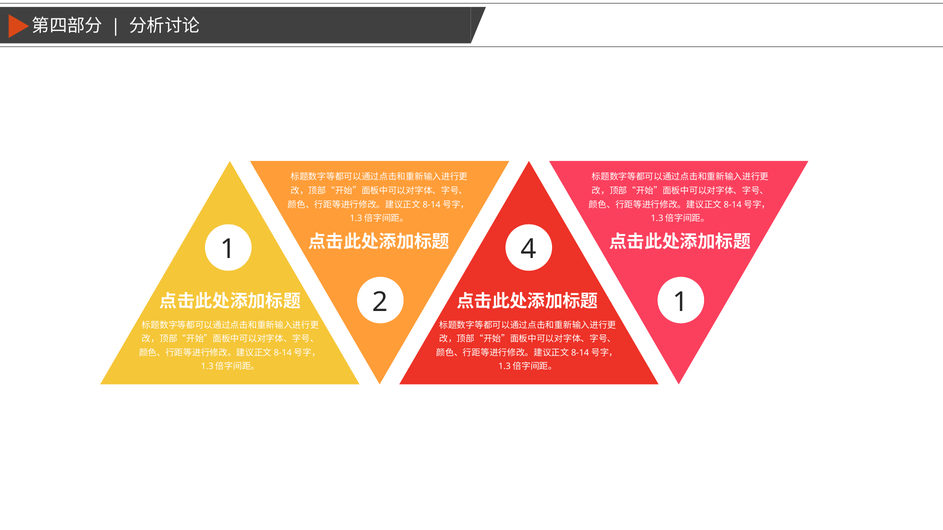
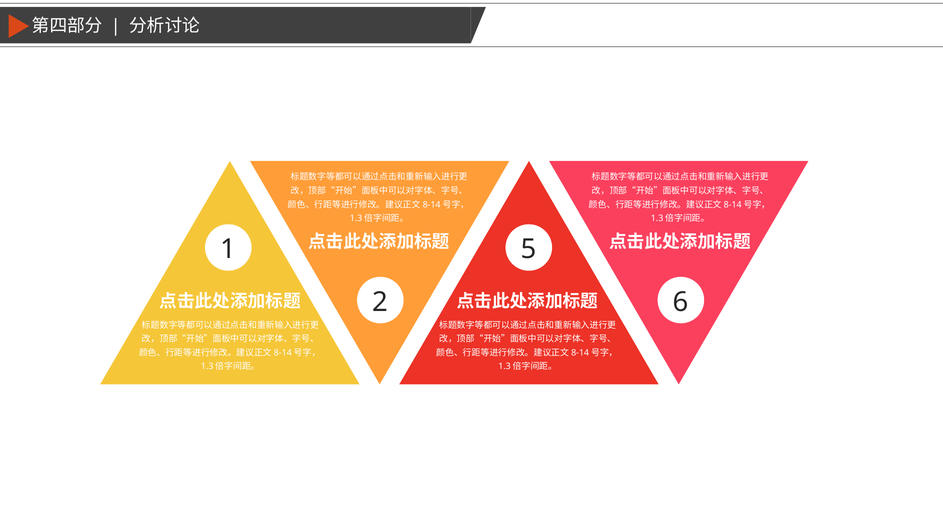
4: 4 -> 5
2 1: 1 -> 6
